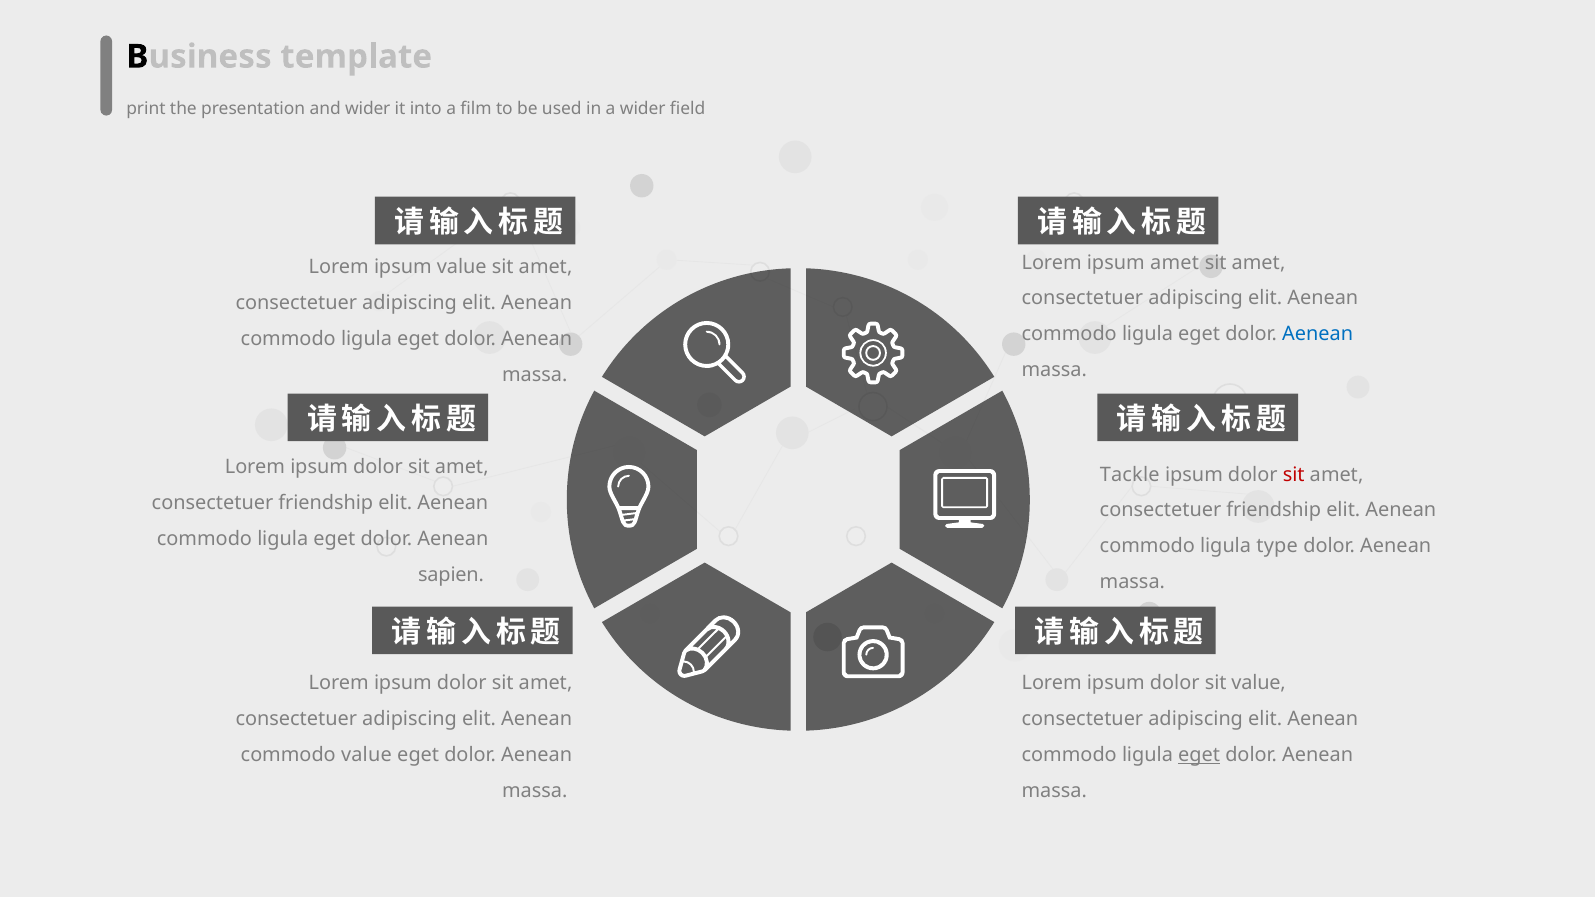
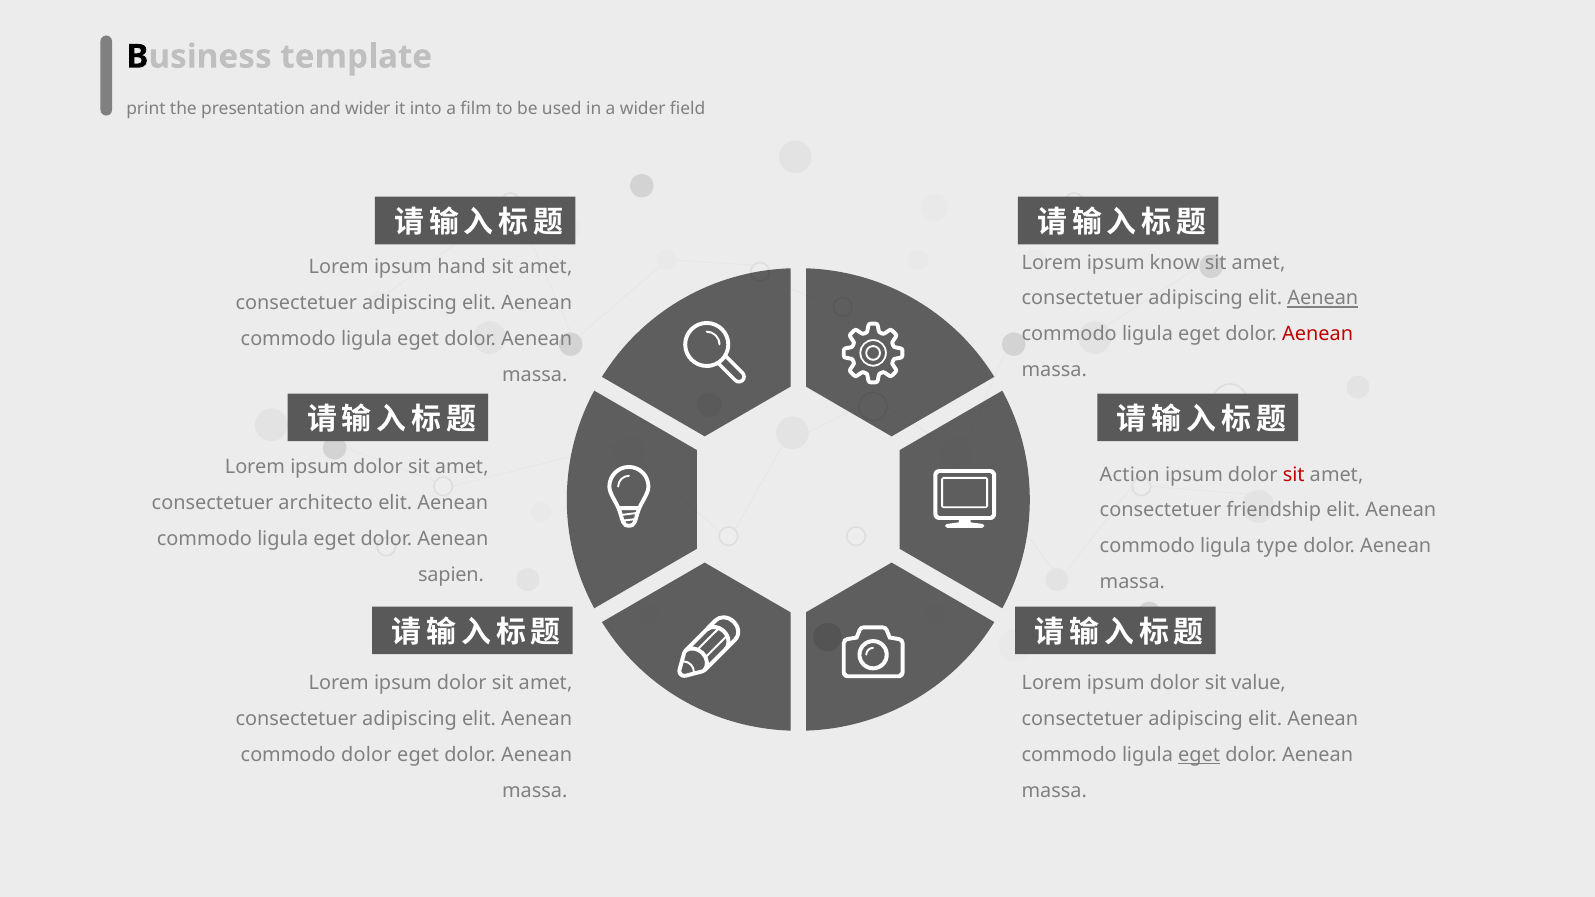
ipsum amet: amet -> know
ipsum value: value -> hand
Aenean at (1323, 298) underline: none -> present
Aenean at (1318, 334) colour: blue -> red
Tackle: Tackle -> Action
friendship at (326, 503): friendship -> architecto
commodo value: value -> dolor
